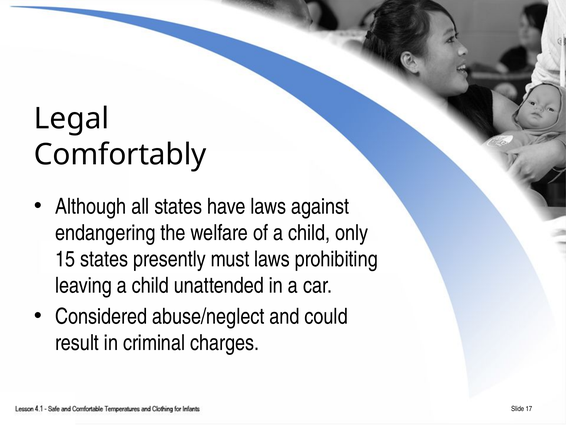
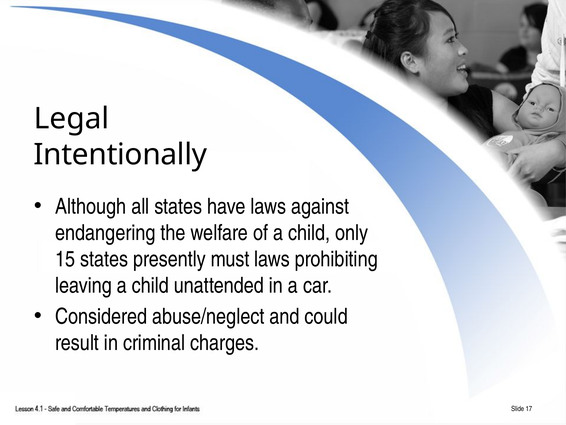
Comfortably: Comfortably -> Intentionally
